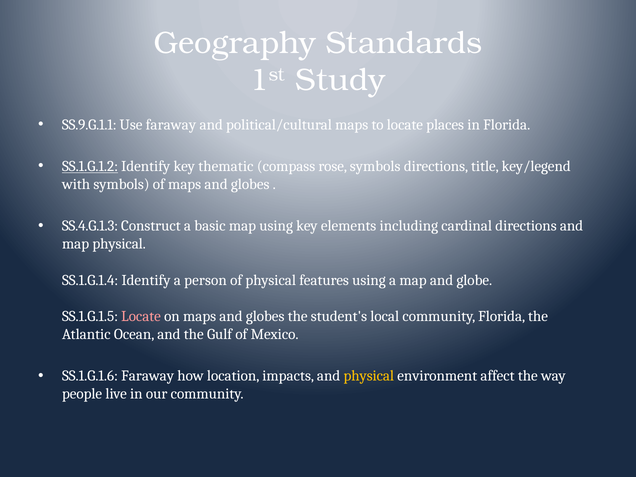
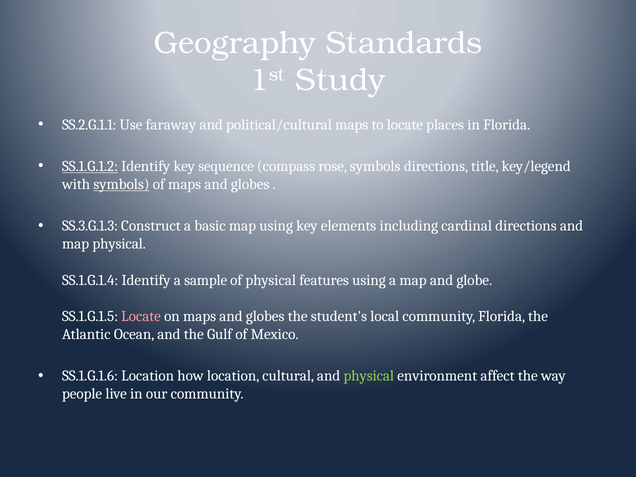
SS.9.G.1.1: SS.9.G.1.1 -> SS.2.G.1.1
thematic: thematic -> sequence
symbols at (122, 184) underline: none -> present
SS.4.G.1.3: SS.4.G.1.3 -> SS.3.G.1.3
person: person -> sample
SS.1.G.1.6 Faraway: Faraway -> Location
impacts: impacts -> cultural
physical at (369, 376) colour: yellow -> light green
